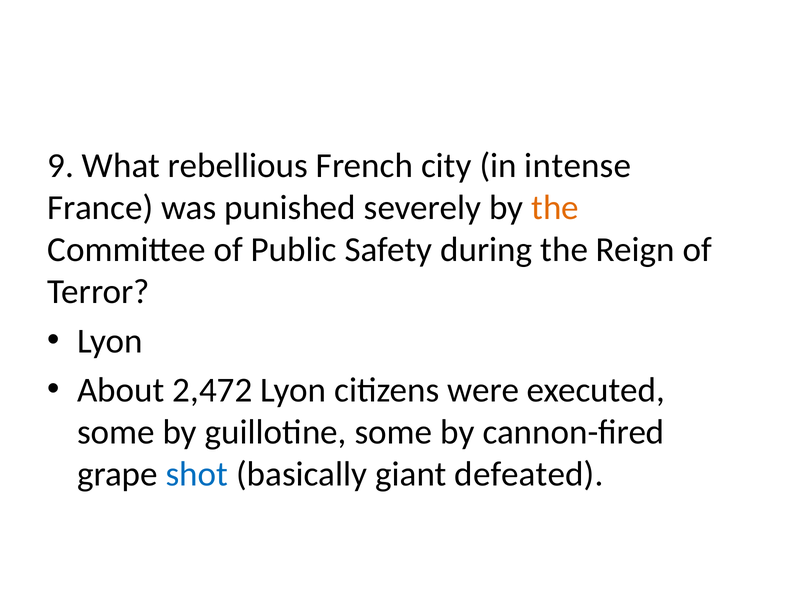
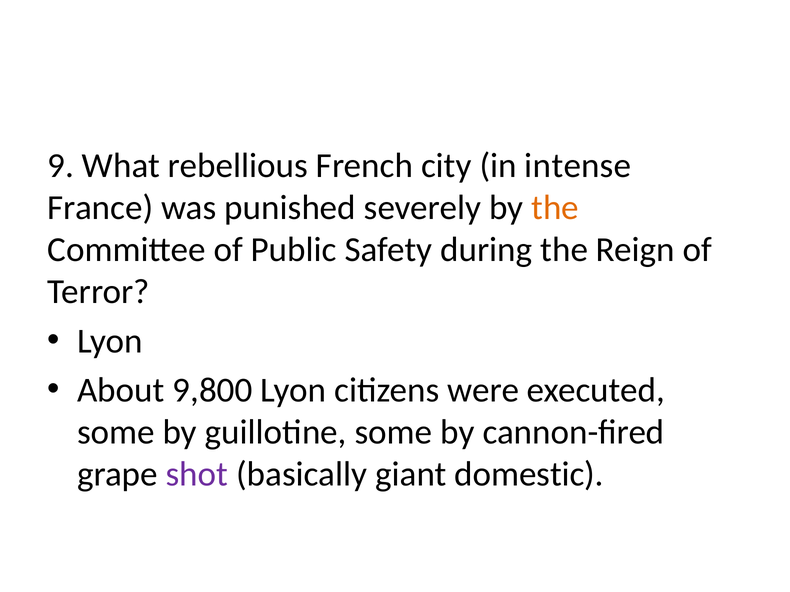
2,472: 2,472 -> 9,800
shot colour: blue -> purple
defeated: defeated -> domestic
